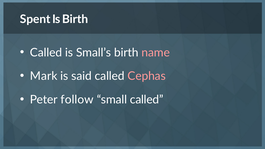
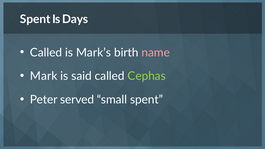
Is Birth: Birth -> Days
Small’s: Small’s -> Mark’s
Cephas colour: pink -> light green
follow: follow -> served
small called: called -> spent
